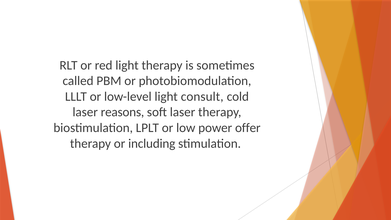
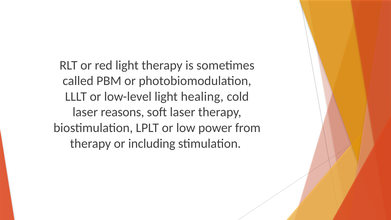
consult: consult -> healing
offer: offer -> from
